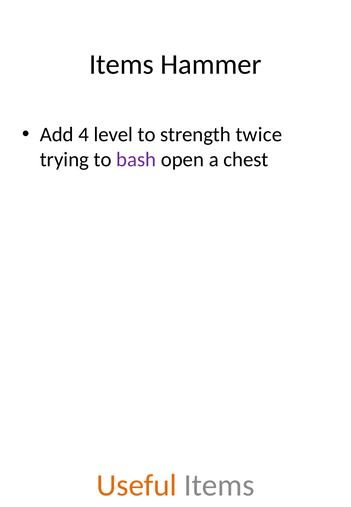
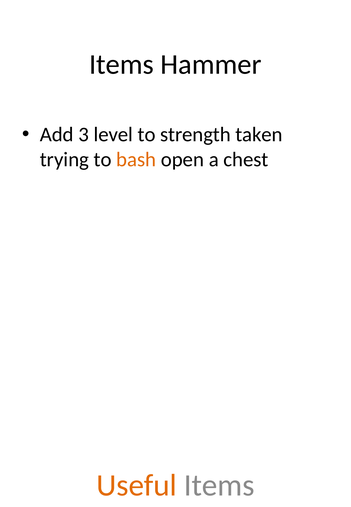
4: 4 -> 3
twice: twice -> taken
bash colour: purple -> orange
